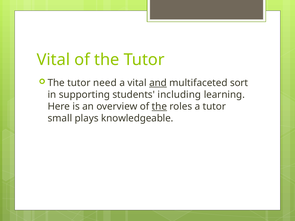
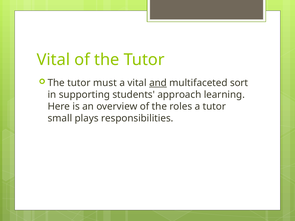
need: need -> must
including: including -> approach
the at (159, 107) underline: present -> none
knowledgeable: knowledgeable -> responsibilities
